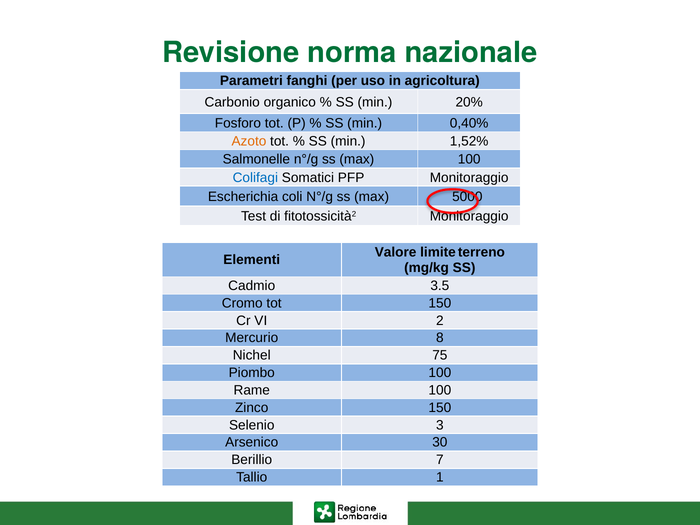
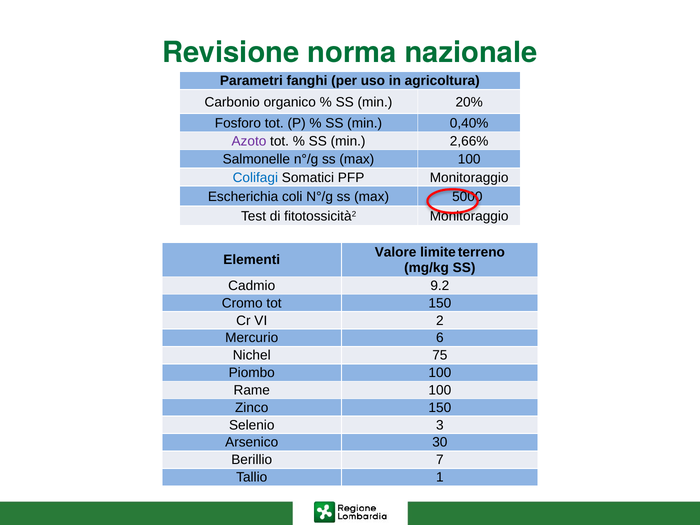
Azoto colour: orange -> purple
1,52%: 1,52% -> 2,66%
3.5: 3.5 -> 9.2
8: 8 -> 6
